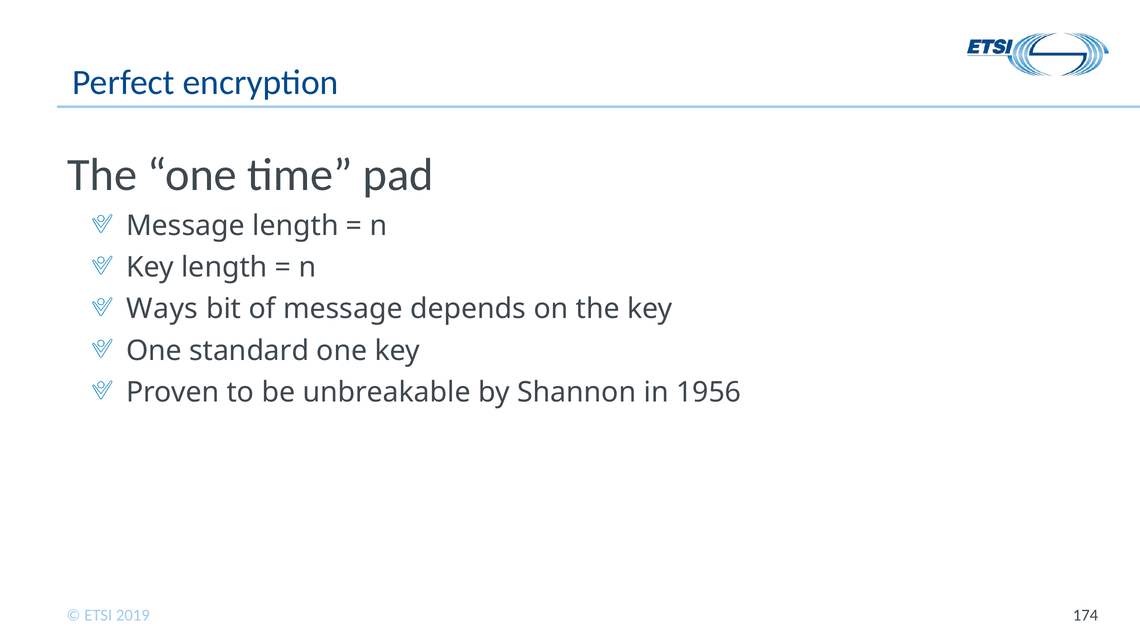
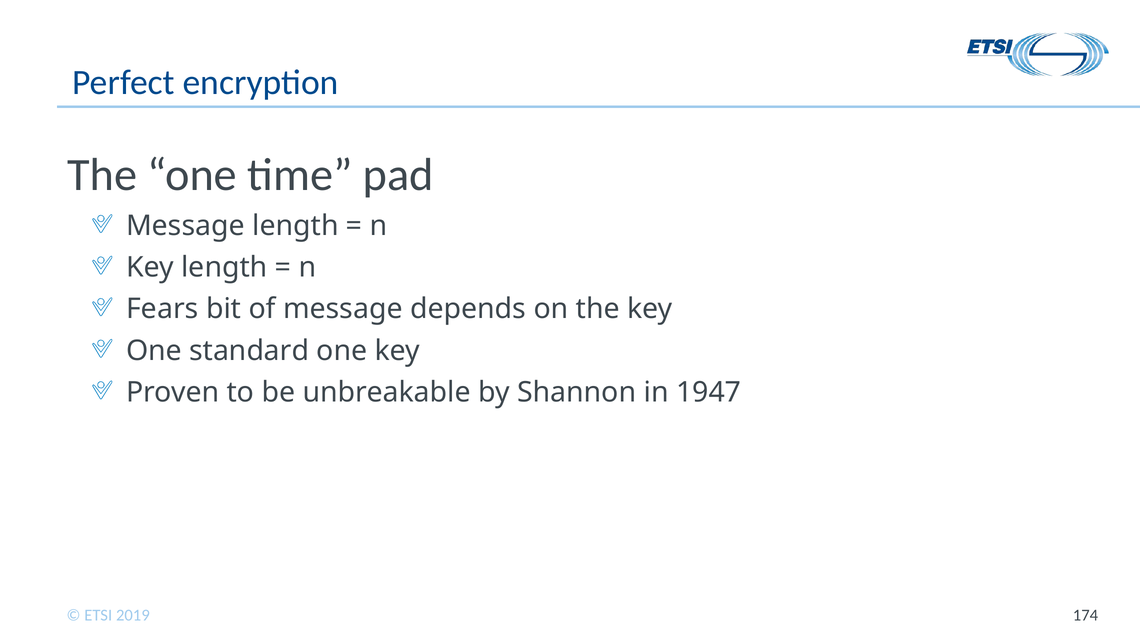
Ways: Ways -> Fears
1956: 1956 -> 1947
